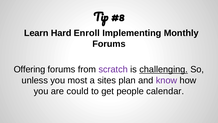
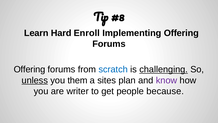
Implementing Monthly: Monthly -> Offering
scratch colour: purple -> blue
unless underline: none -> present
most: most -> them
could: could -> writer
calendar: calendar -> because
